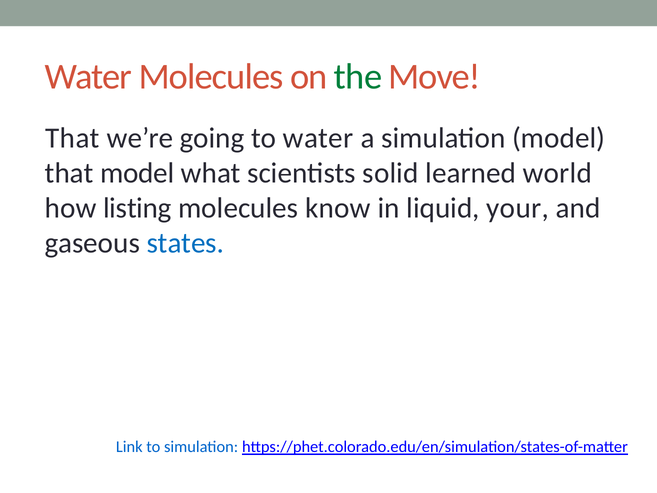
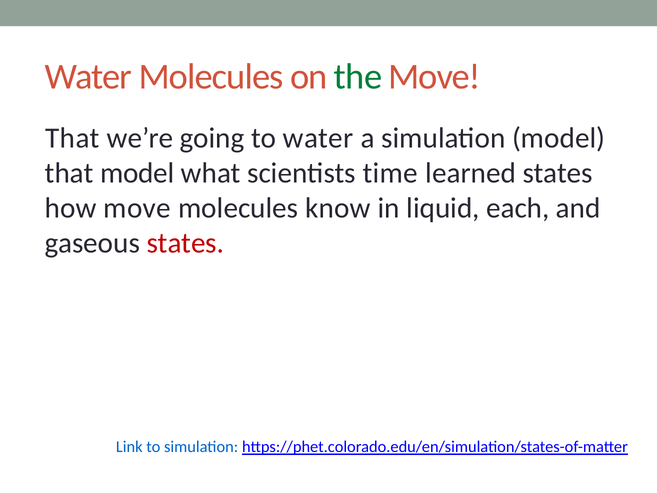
solid: solid -> time
learned world: world -> states
how listing: listing -> move
your: your -> each
states at (185, 243) colour: blue -> red
